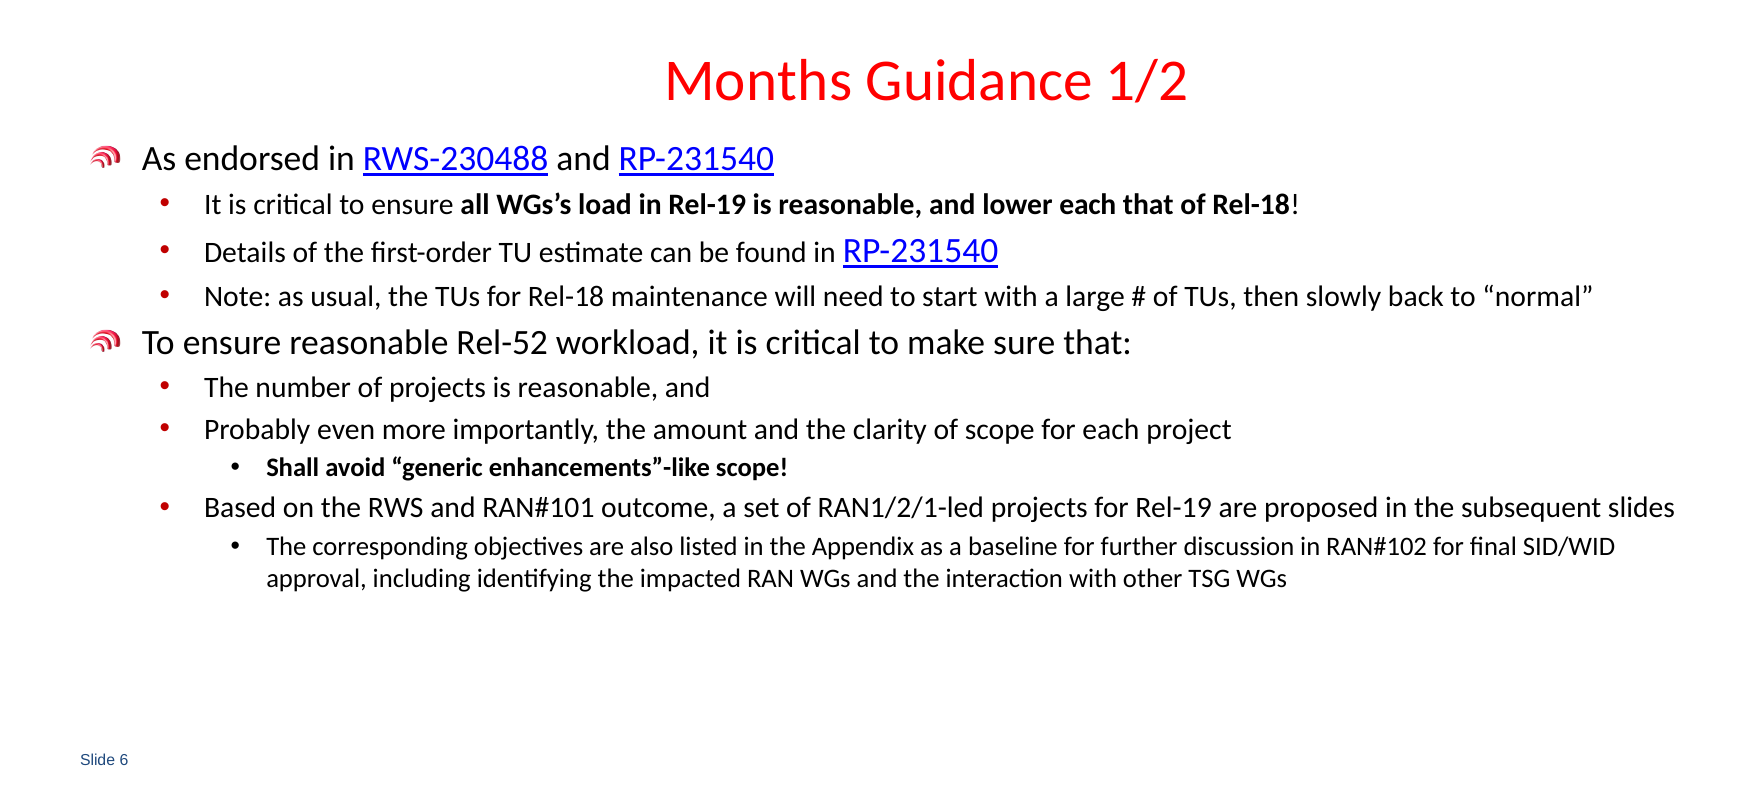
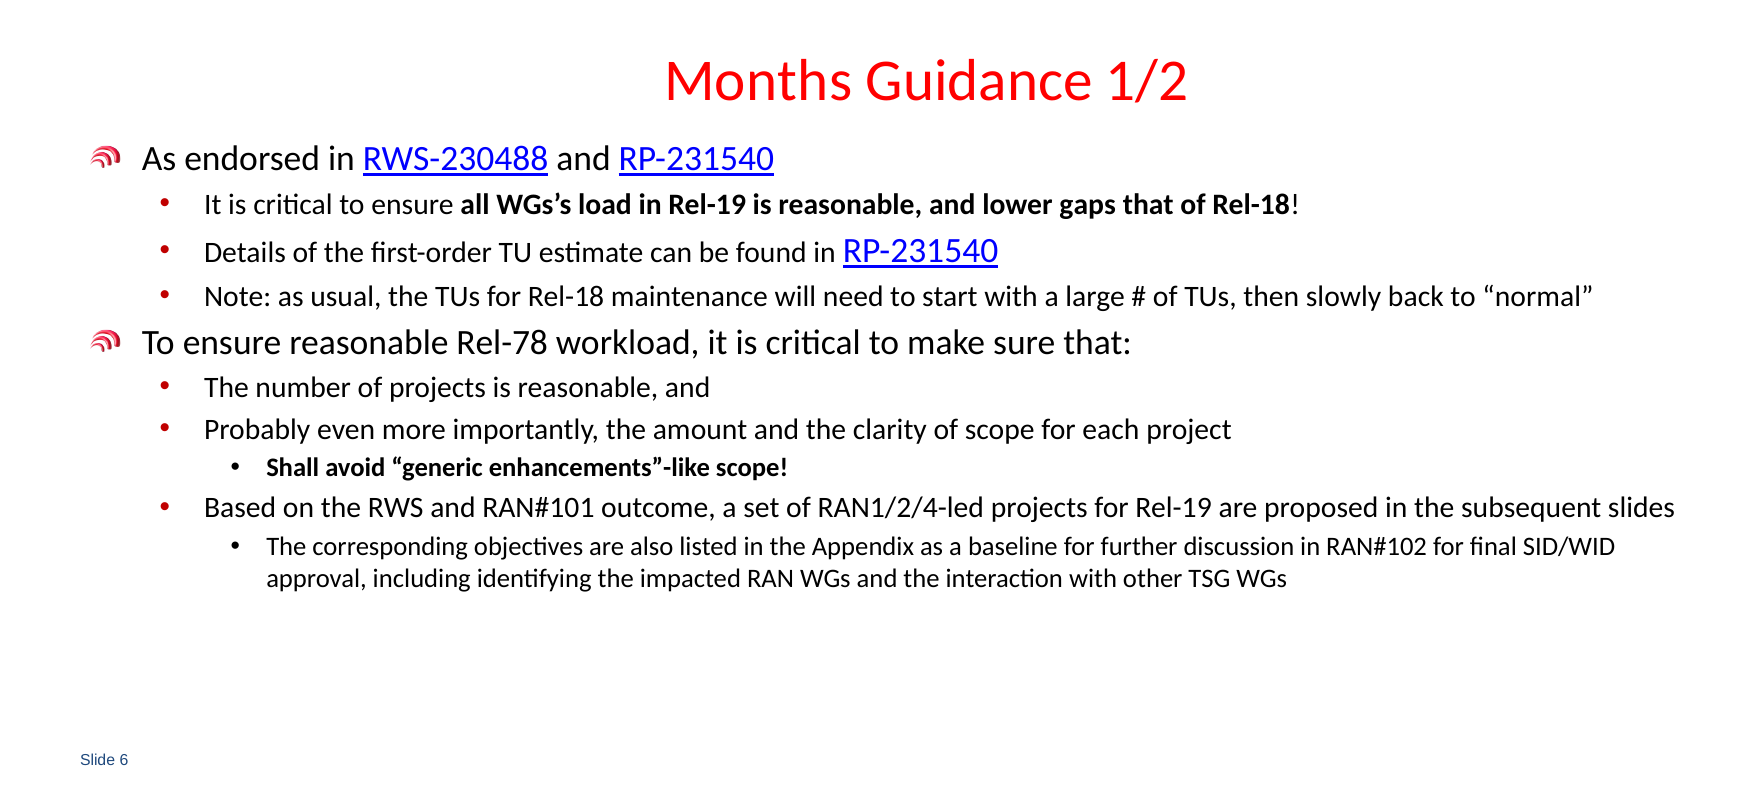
lower each: each -> gaps
Rel-52: Rel-52 -> Rel-78
RAN1/2/1-led: RAN1/2/1-led -> RAN1/2/4-led
